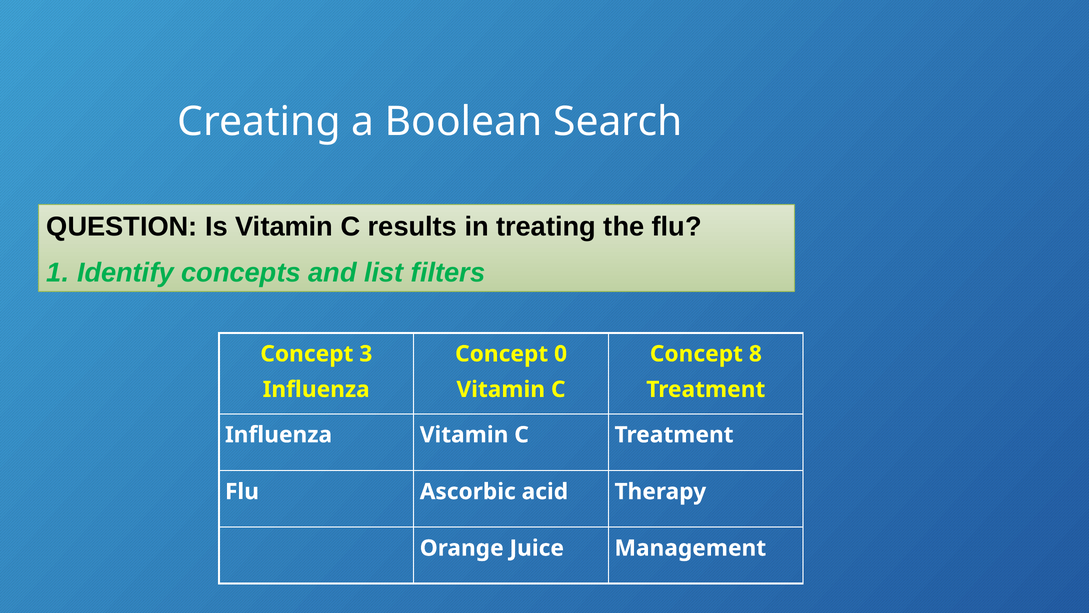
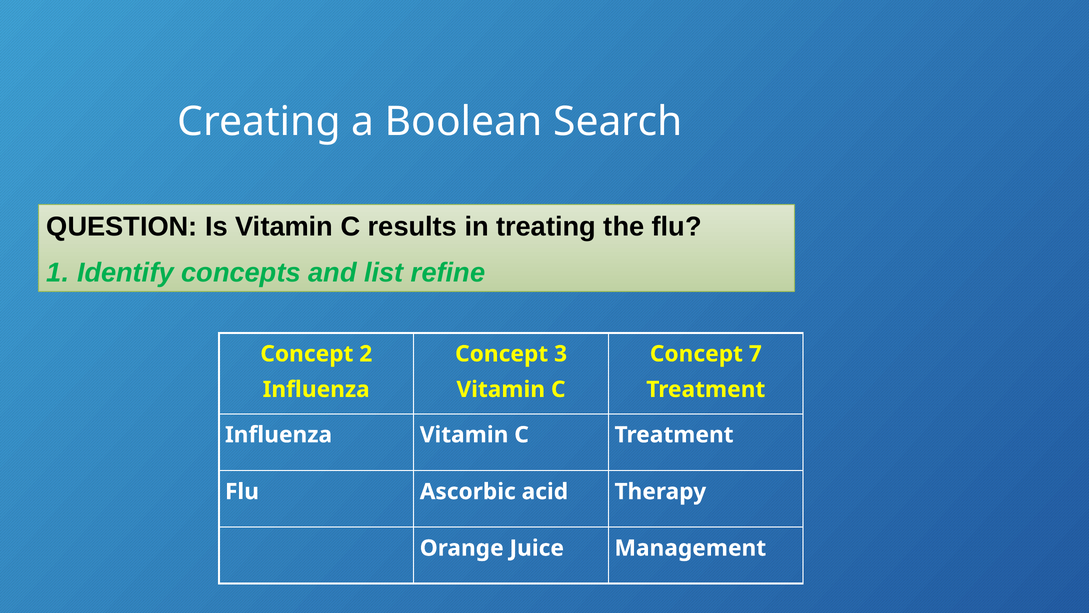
filters: filters -> refine
3: 3 -> 2
0: 0 -> 3
8: 8 -> 7
